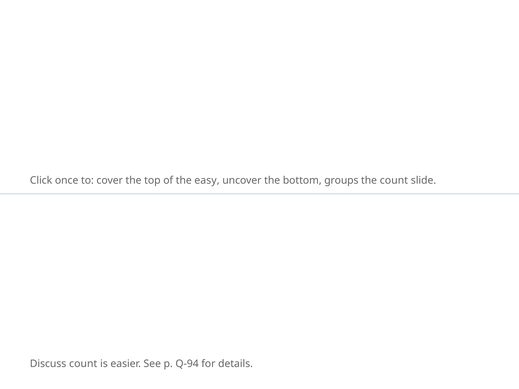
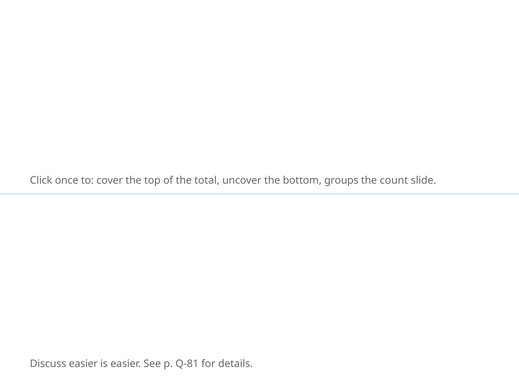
easy: easy -> total
Discuss count: count -> easier
Q-94: Q-94 -> Q-81
